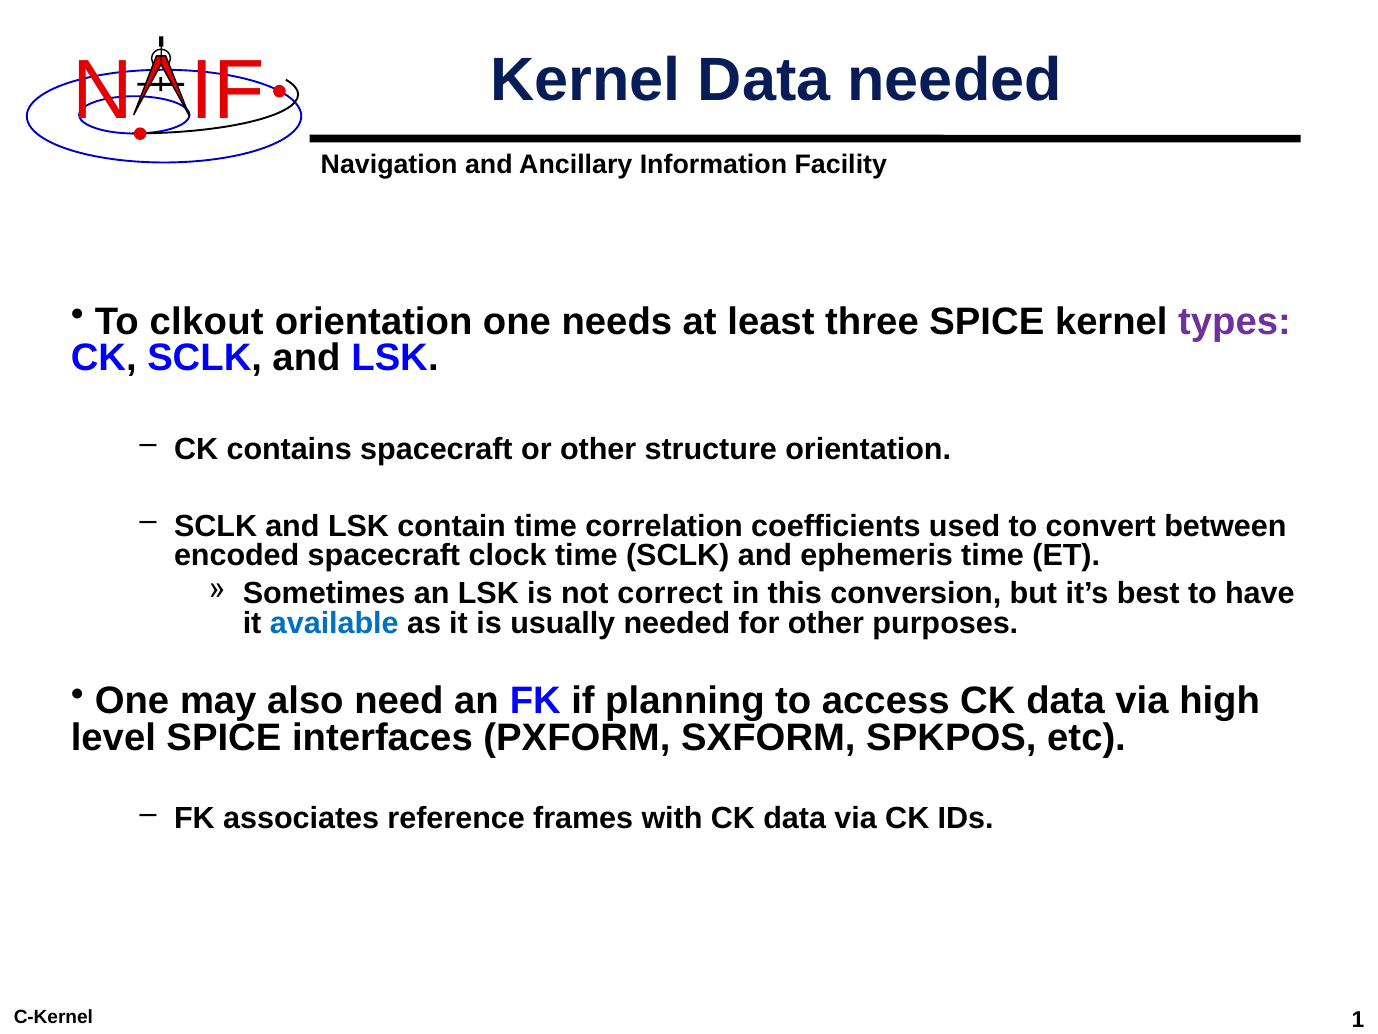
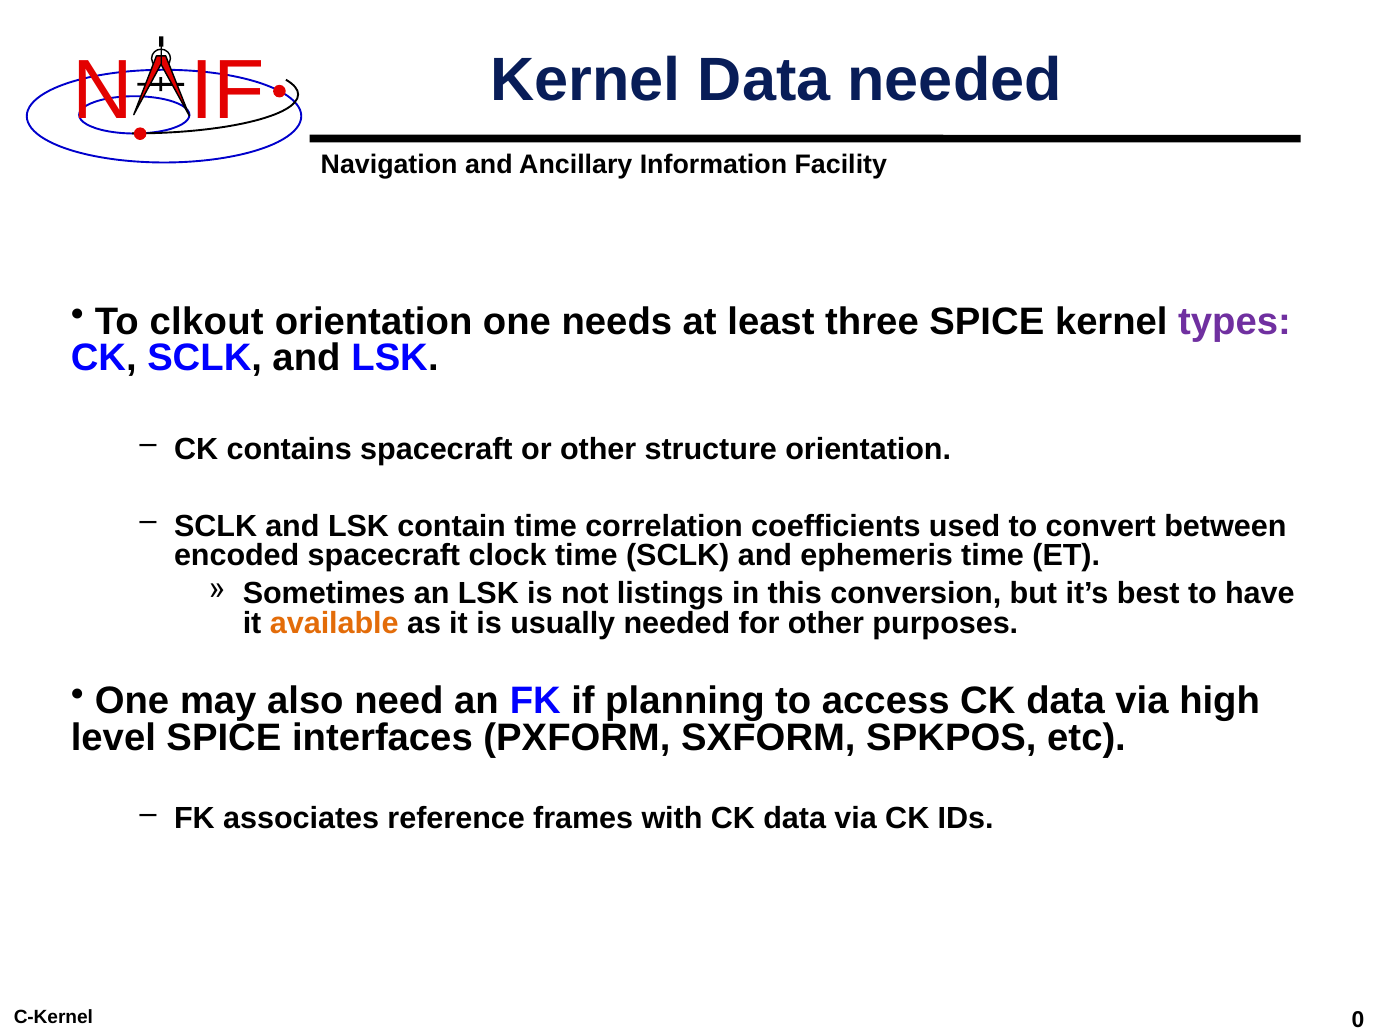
correct: correct -> listings
available colour: blue -> orange
1: 1 -> 0
